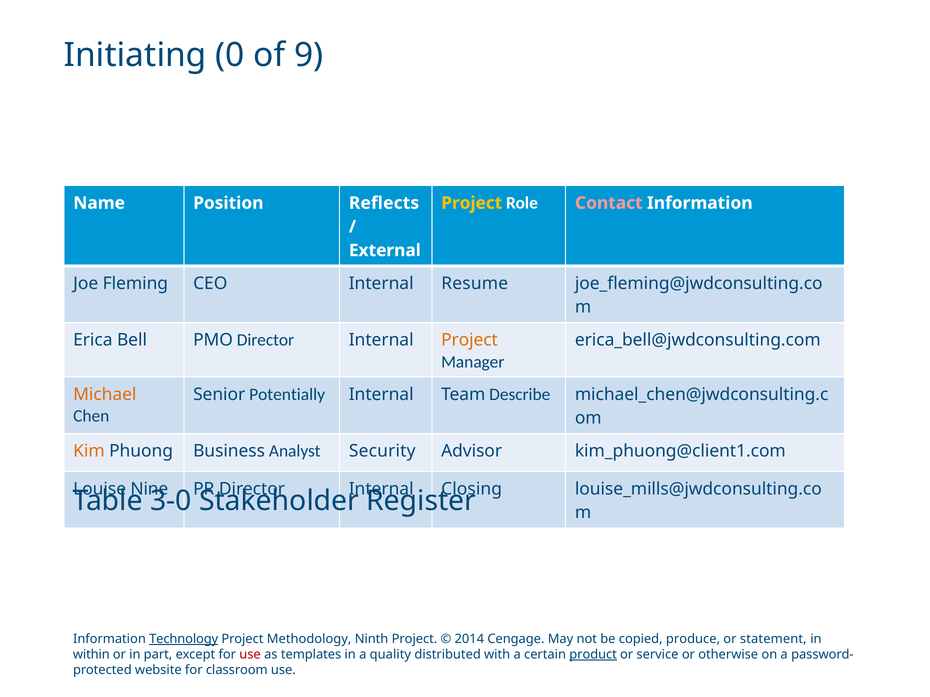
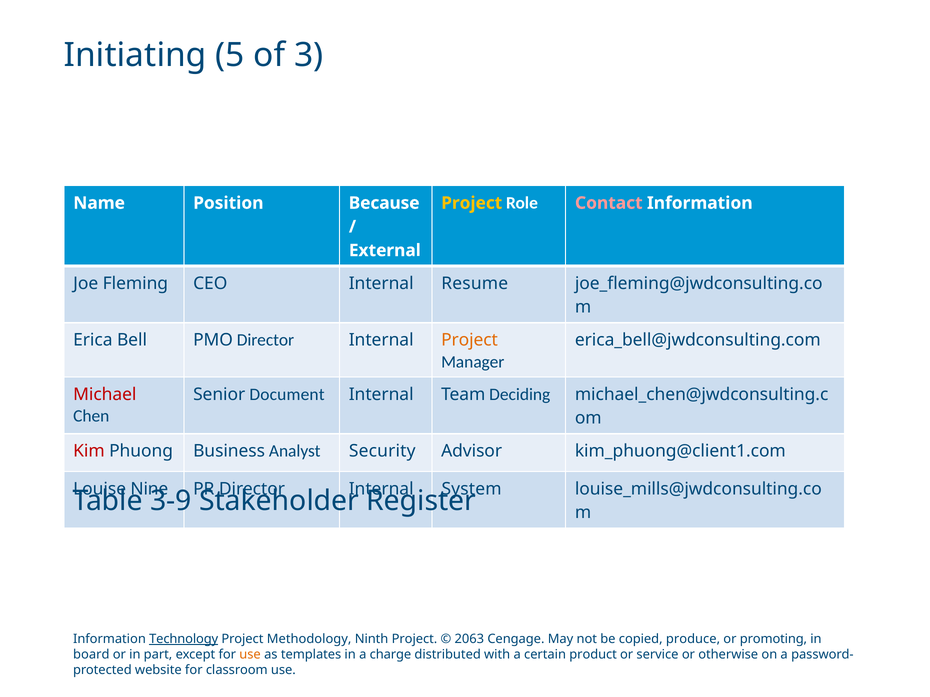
0: 0 -> 5
9: 9 -> 3
Reflects: Reflects -> Because
Michael colour: orange -> red
Potentially: Potentially -> Document
Describe: Describe -> Deciding
Kim colour: orange -> red
Closing: Closing -> System
3-0: 3-0 -> 3-9
2014: 2014 -> 2063
statement: statement -> promoting
within: within -> board
use at (250, 655) colour: red -> orange
quality: quality -> charge
product underline: present -> none
